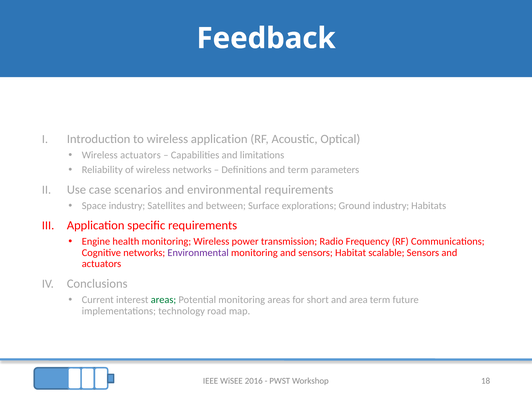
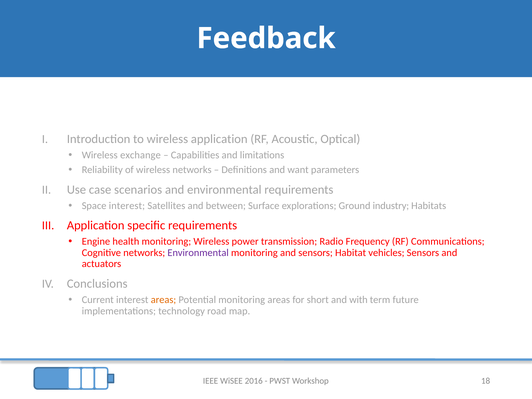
Wireless actuators: actuators -> exchange
and term: term -> want
Space industry: industry -> interest
scalable: scalable -> vehicles
areas at (163, 300) colour: green -> orange
area: area -> with
